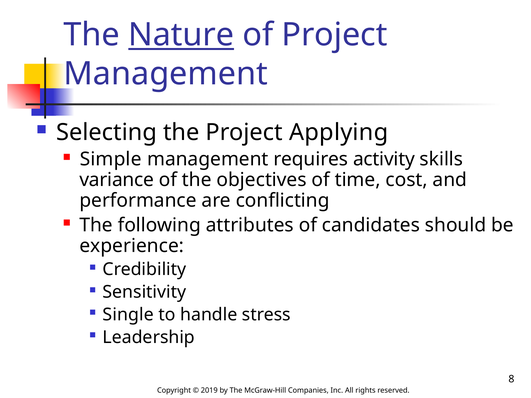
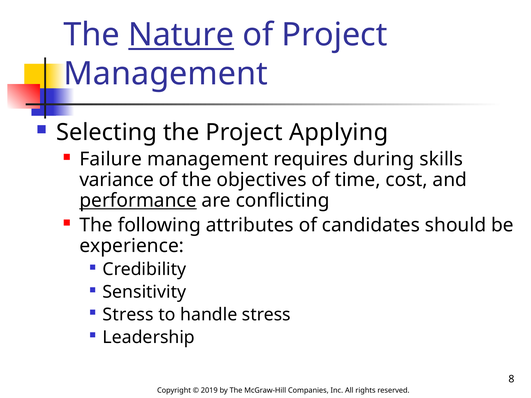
Simple: Simple -> Failure
activity: activity -> during
performance underline: none -> present
Single at (128, 315): Single -> Stress
